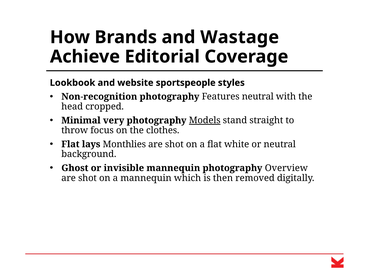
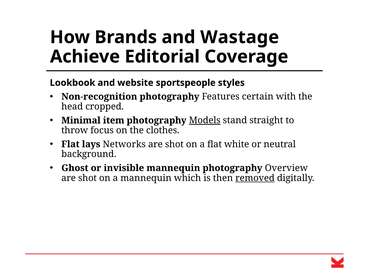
Features neutral: neutral -> certain
very: very -> item
Monthlies: Monthlies -> Networks
removed underline: none -> present
